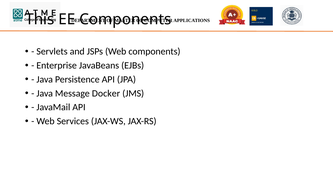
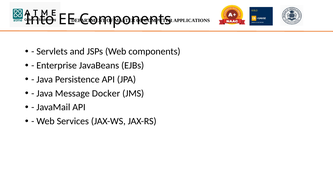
This: This -> Into
